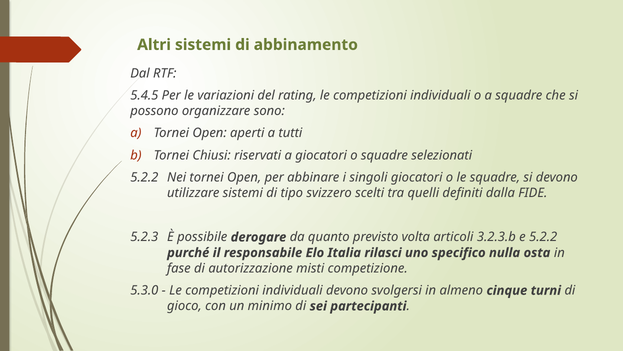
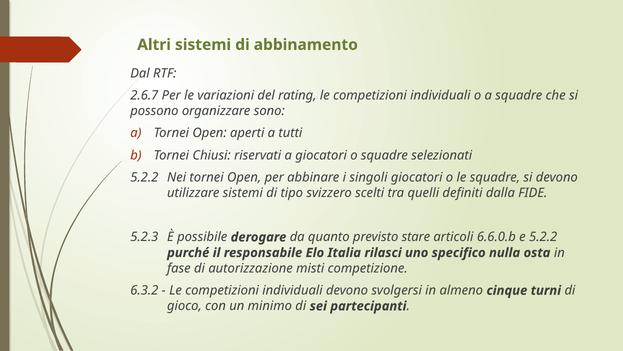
5.4.5: 5.4.5 -> 2.6.7
volta: volta -> stare
3.2.3.b: 3.2.3.b -> 6.6.0.b
5.3.0: 5.3.0 -> 6.3.2
